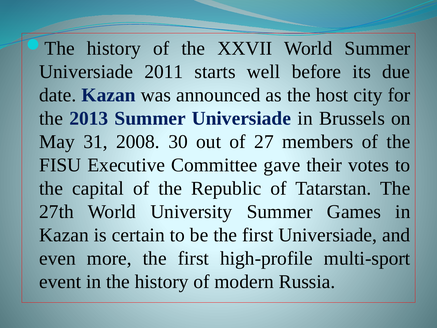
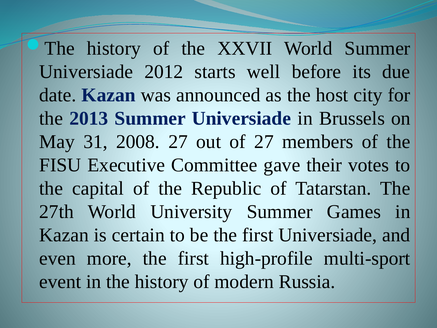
2011: 2011 -> 2012
2008 30: 30 -> 27
